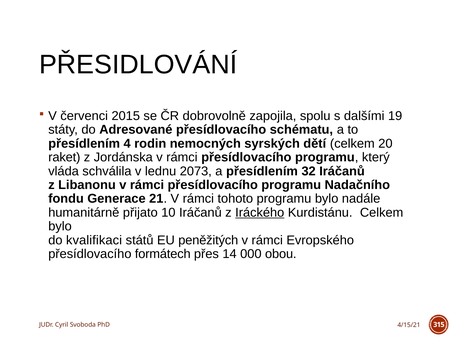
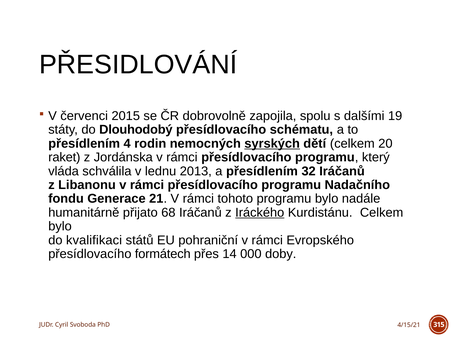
Adresované: Adresované -> Dlouhodobý
syrských underline: none -> present
2073: 2073 -> 2013
10: 10 -> 68
peněžitých: peněžitých -> pohraniční
obou: obou -> doby
